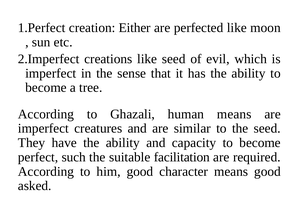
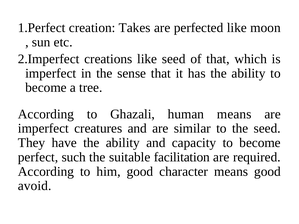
Either: Either -> Takes
of evil: evil -> that
asked: asked -> avoid
